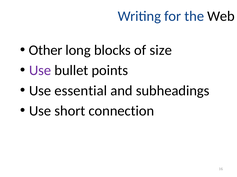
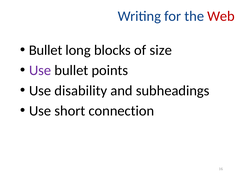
Web colour: black -> red
Other at (46, 50): Other -> Bullet
essential: essential -> disability
